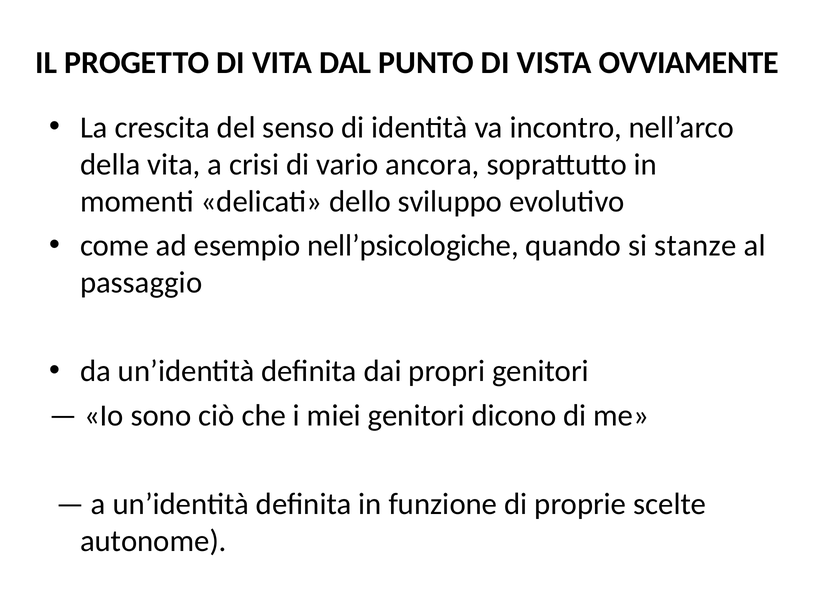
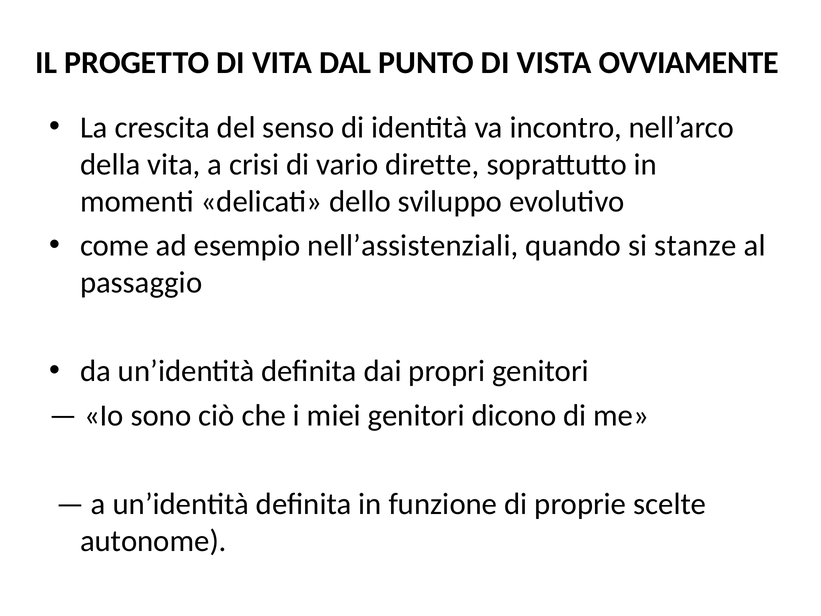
ancora: ancora -> dirette
nell’psicologiche: nell’psicologiche -> nell’assistenziali
